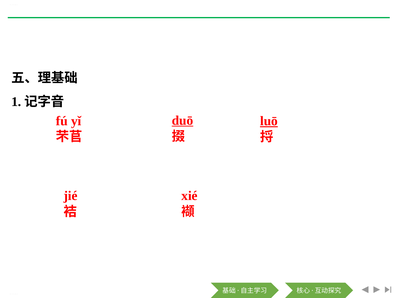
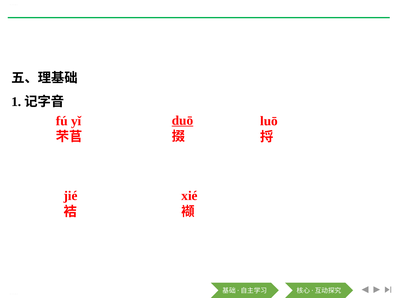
luō underline: present -> none
